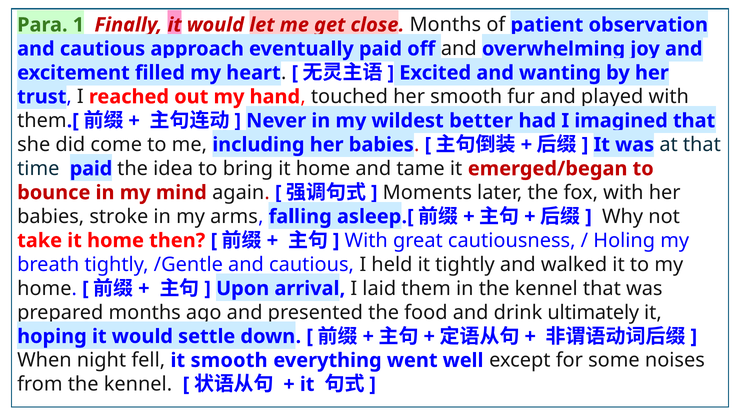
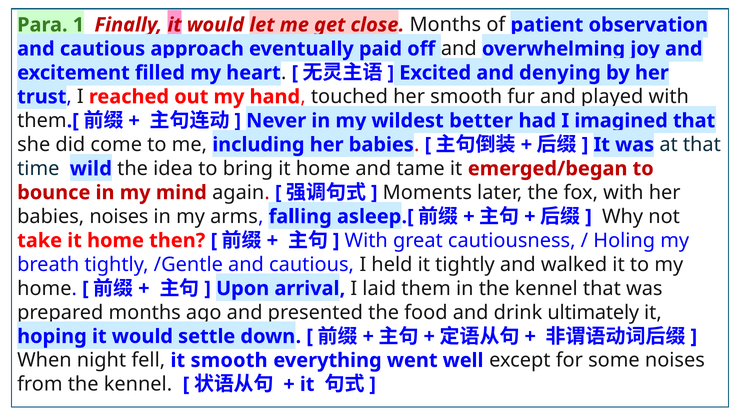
wanting: wanting -> denying
time paid: paid -> wild
babies stroke: stroke -> noises
